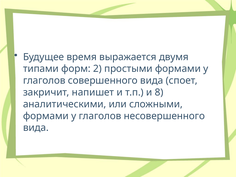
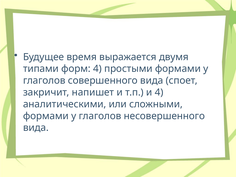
форм 2: 2 -> 4
и 8: 8 -> 4
